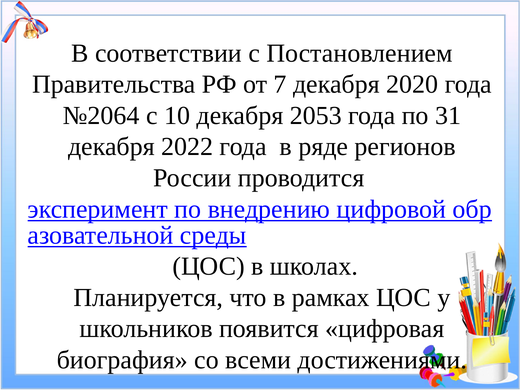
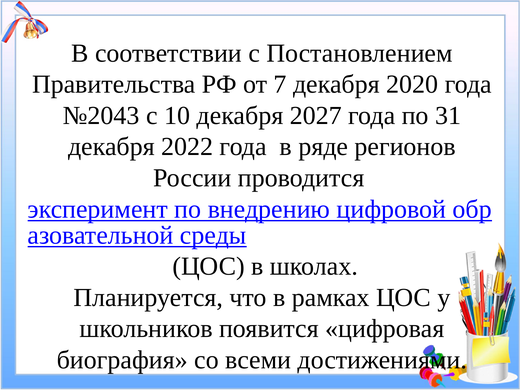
№2064: №2064 -> №2043
2053: 2053 -> 2027
